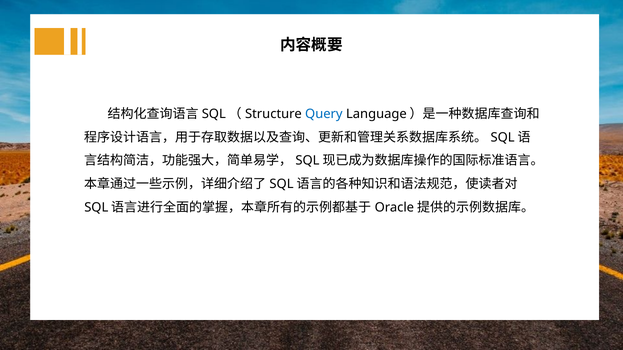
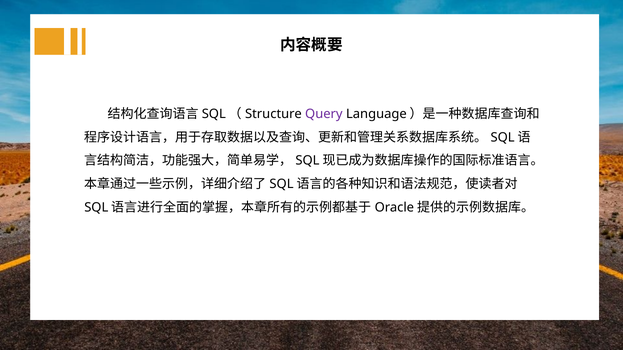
Query colour: blue -> purple
